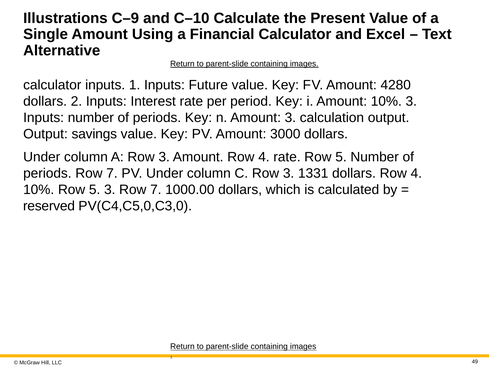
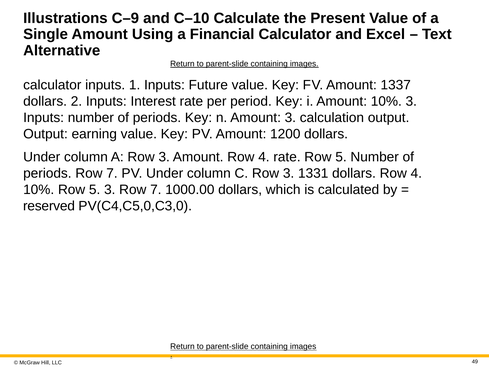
4280: 4280 -> 1337
savings: savings -> earning
3000: 3000 -> 1200
